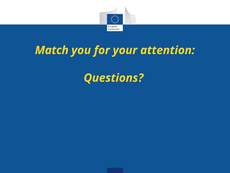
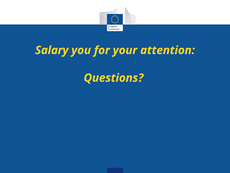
Match: Match -> Salary
